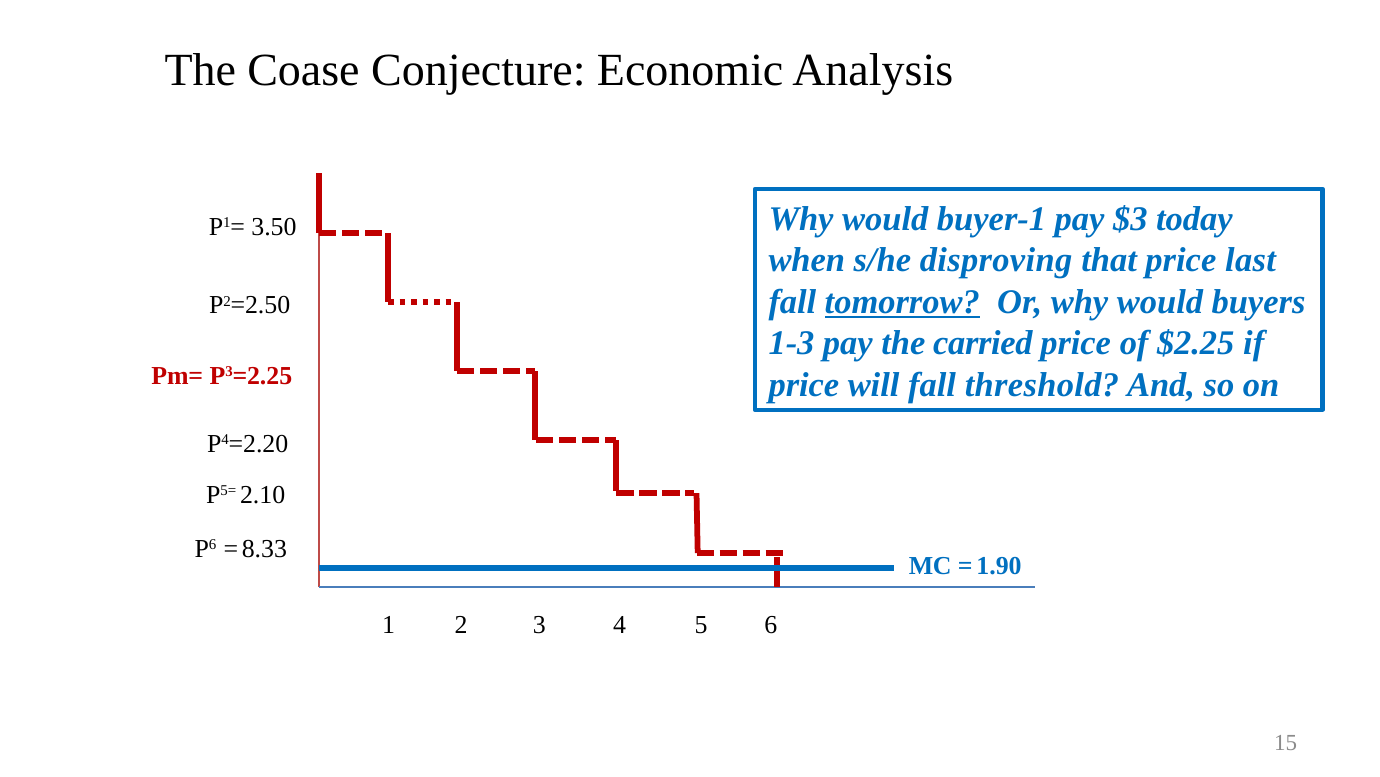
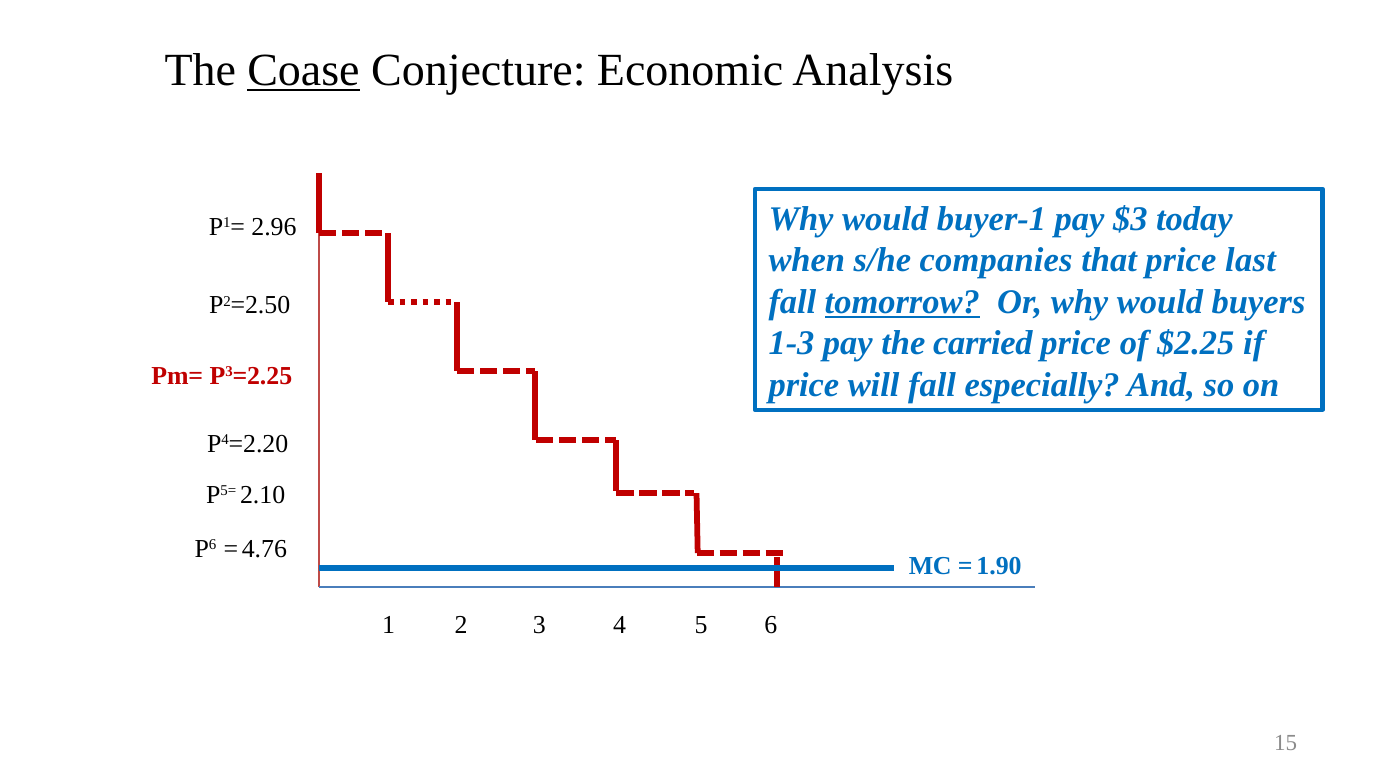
Coase underline: none -> present
3.50: 3.50 -> 2.96
disproving: disproving -> companies
threshold: threshold -> especially
8.33: 8.33 -> 4.76
